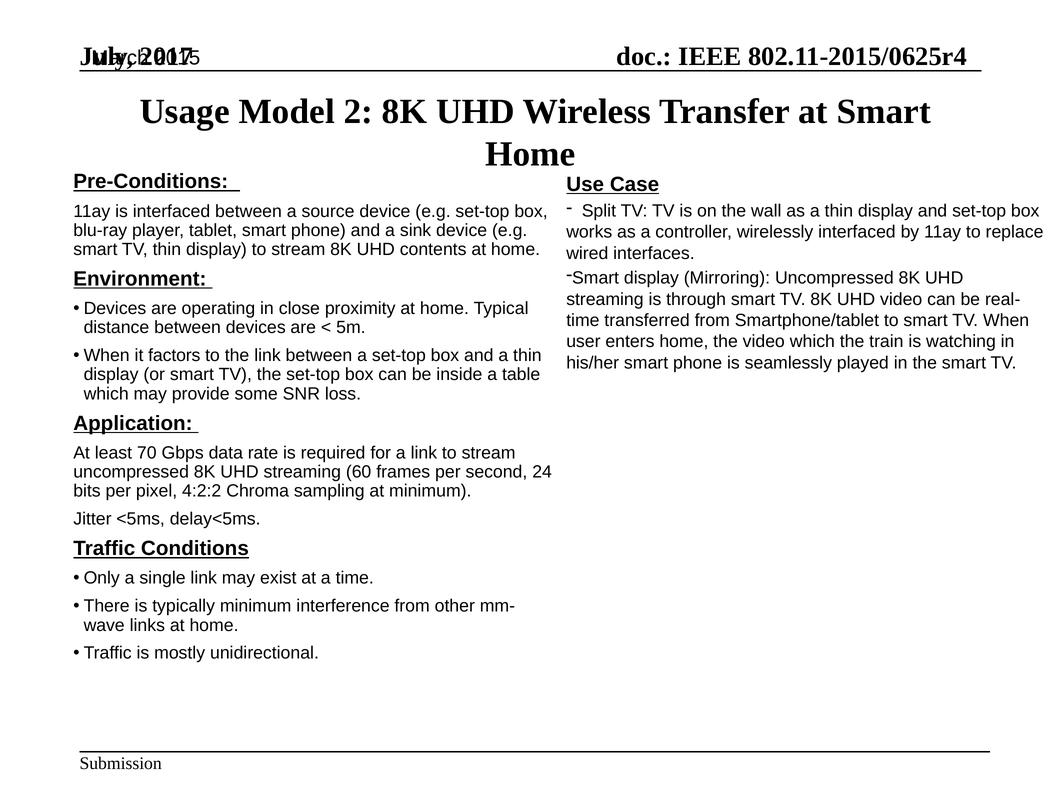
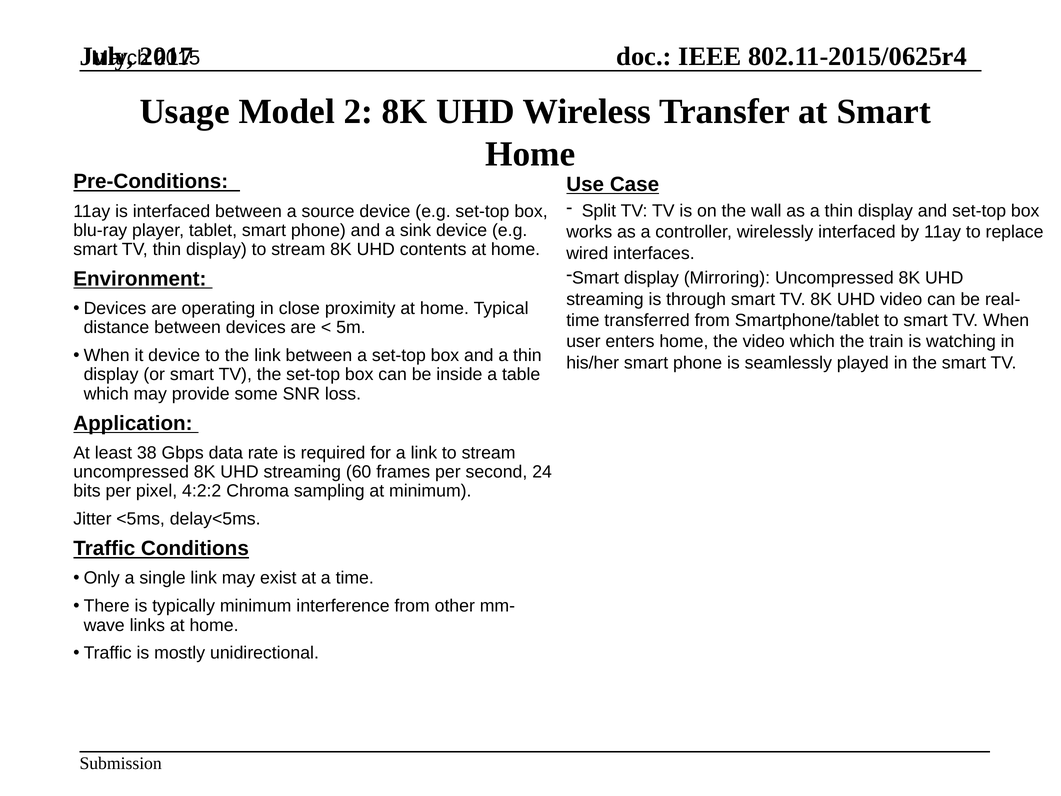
it factors: factors -> device
70: 70 -> 38
